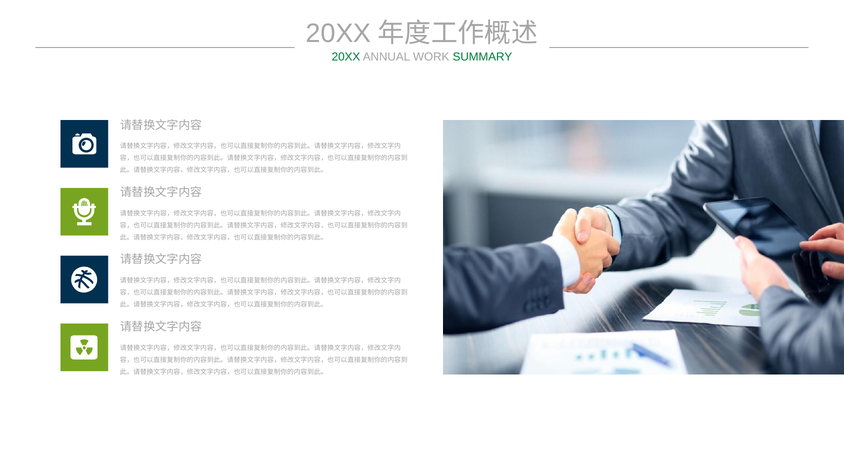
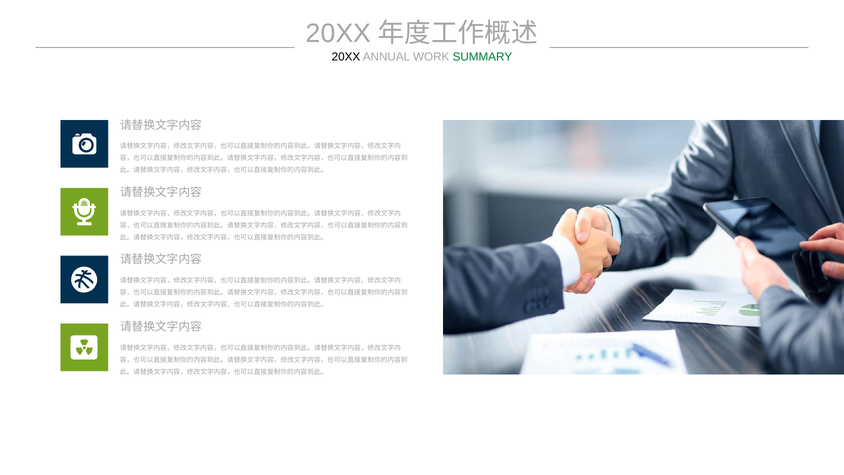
20XX at (346, 57) colour: green -> black
